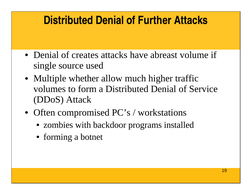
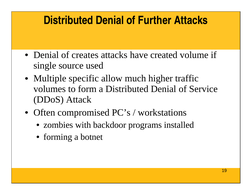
abreast: abreast -> created
whether: whether -> specific
